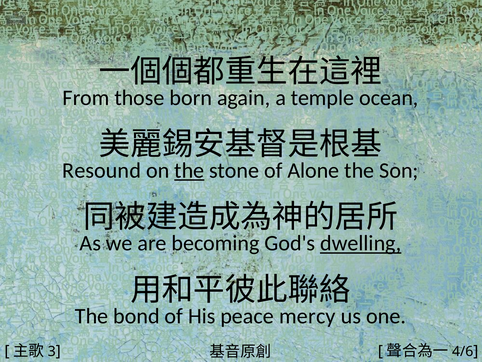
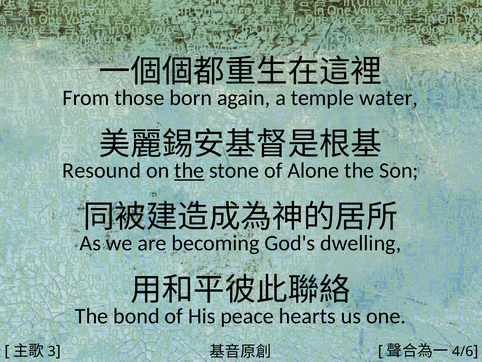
ocean: ocean -> water
dwelling underline: present -> none
mercy: mercy -> hearts
